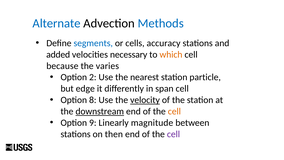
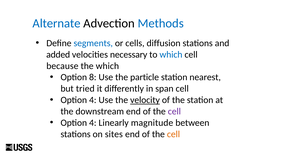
accuracy: accuracy -> diffusion
which at (171, 54) colour: orange -> blue
the varies: varies -> which
2: 2 -> 8
nearest: nearest -> particle
particle: particle -> nearest
edge: edge -> tried
8 at (93, 100): 8 -> 4
downstream underline: present -> none
cell at (174, 111) colour: orange -> purple
9 at (93, 123): 9 -> 4
then: then -> sites
cell at (173, 134) colour: purple -> orange
